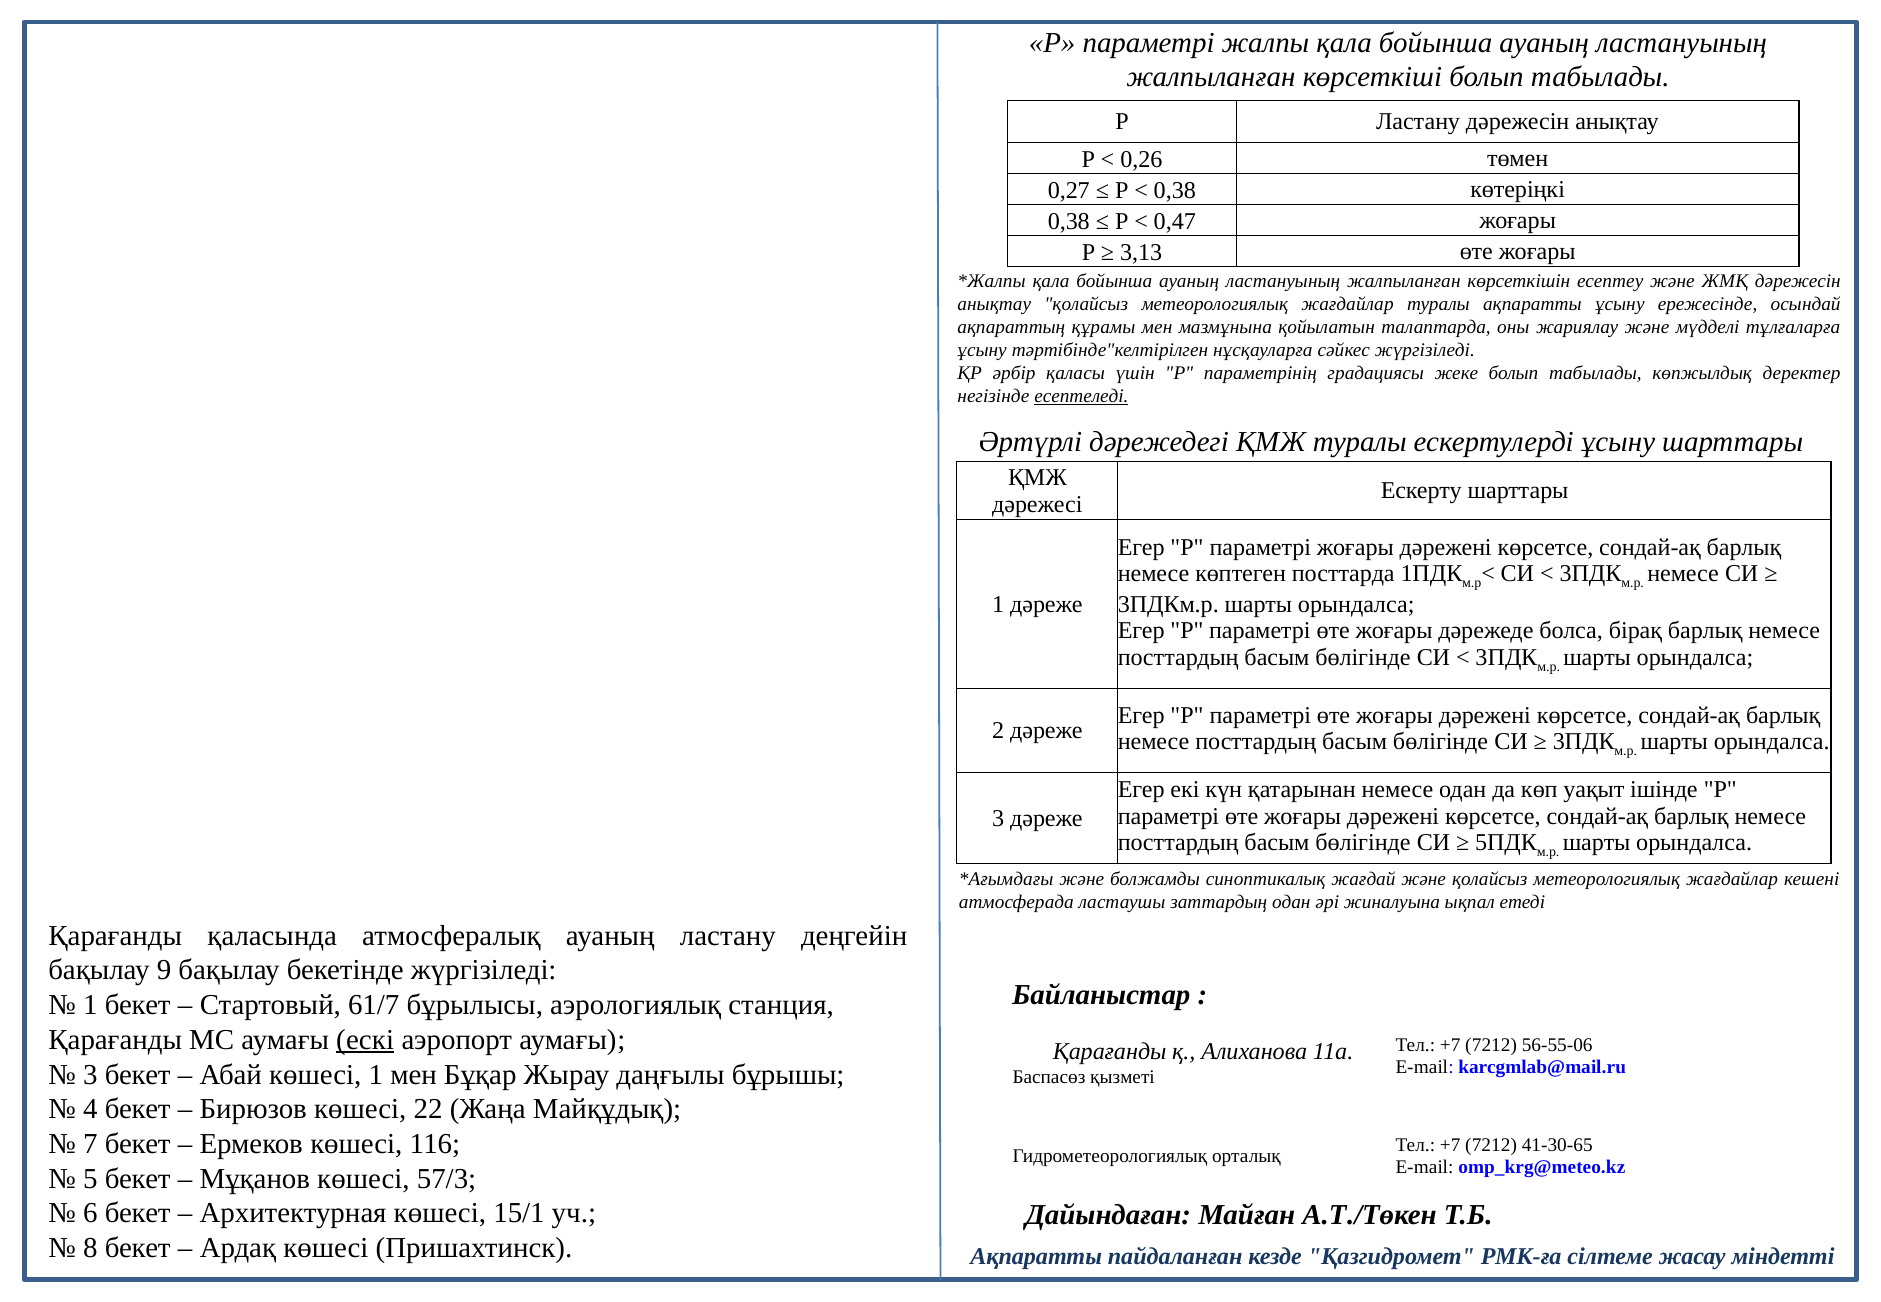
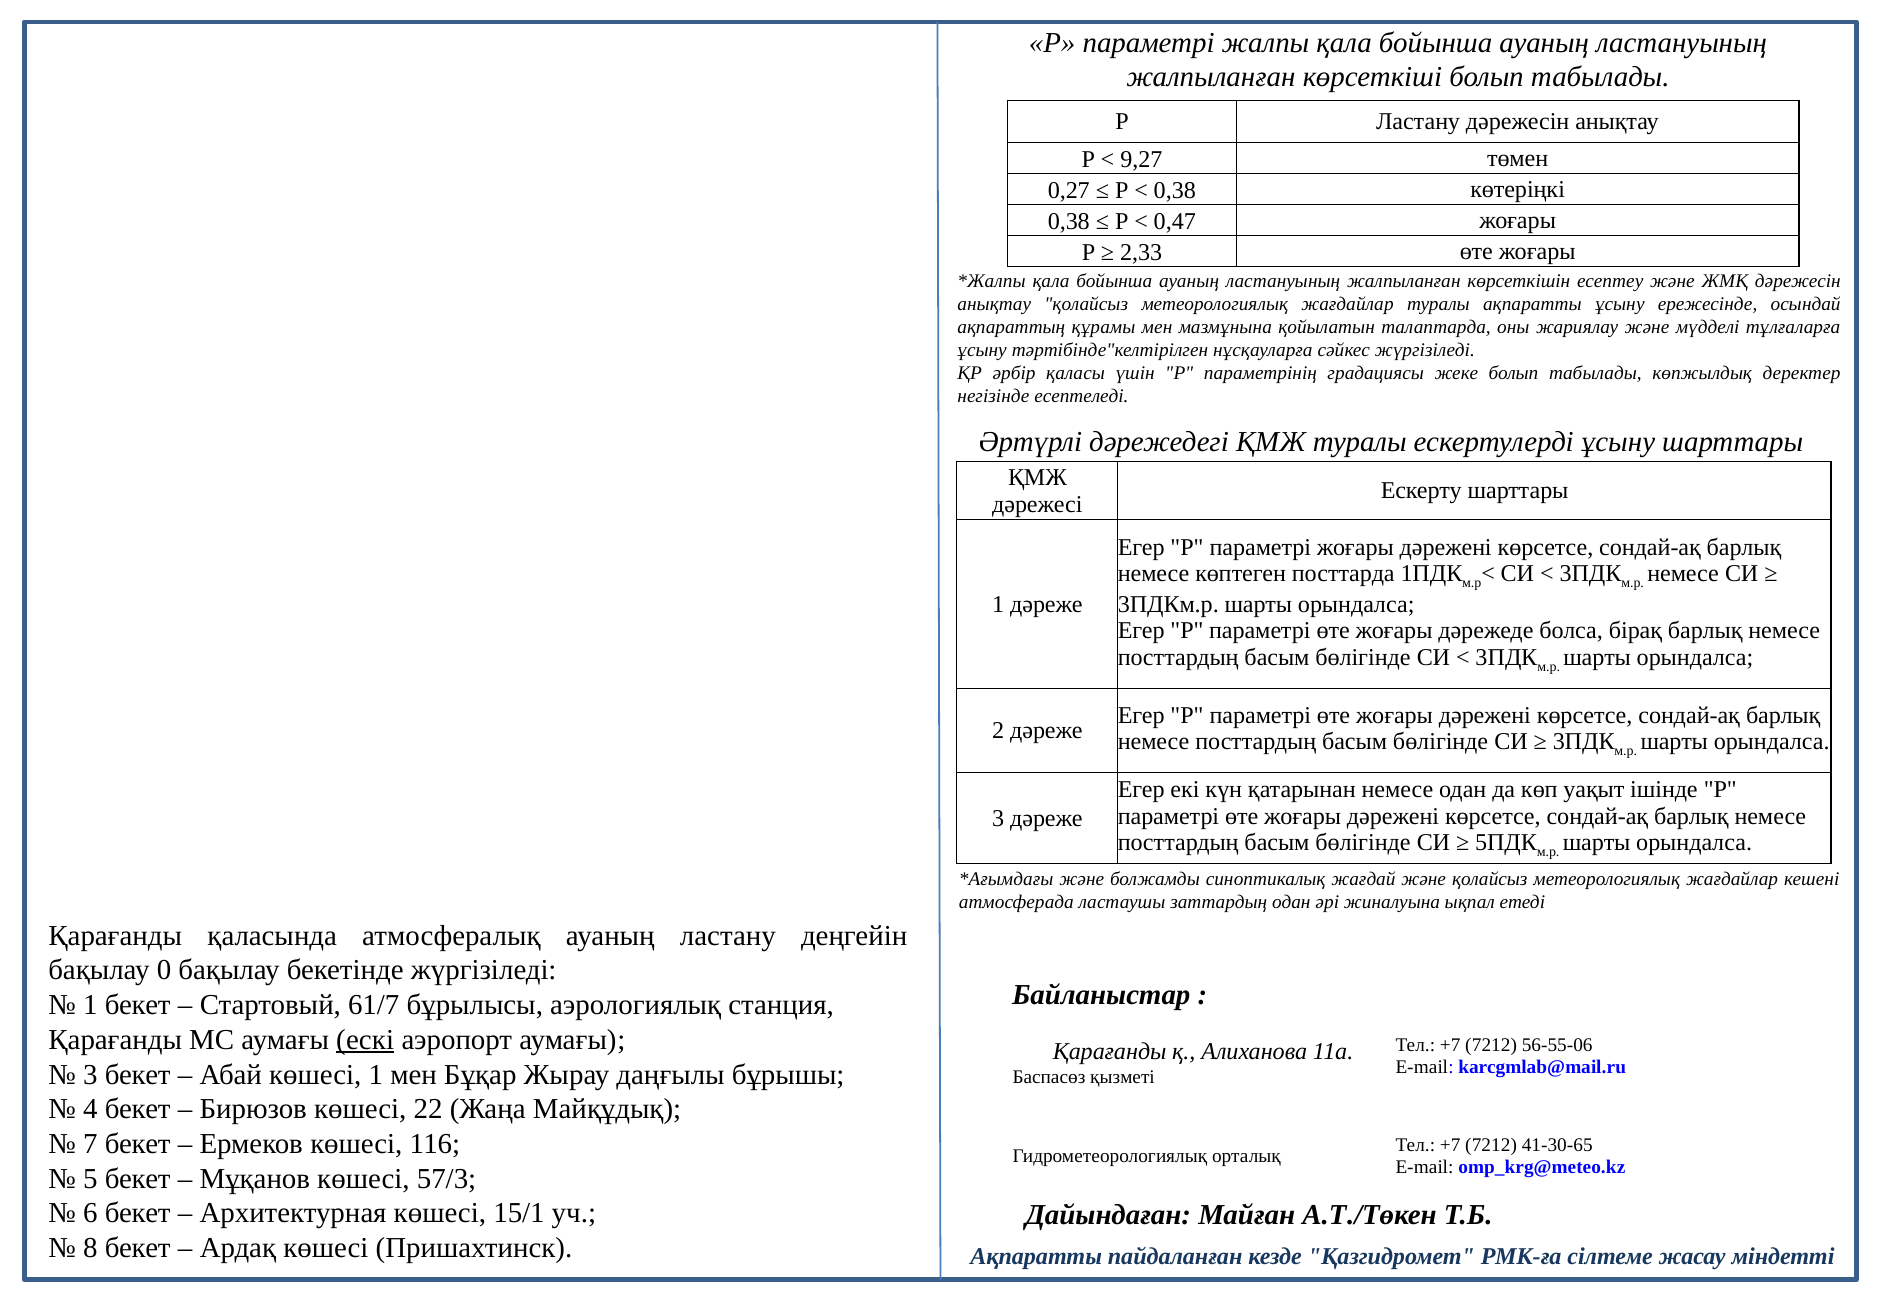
0,26: 0,26 -> 9,27
3,13: 3,13 -> 2,33
есептеледі underline: present -> none
9: 9 -> 0
